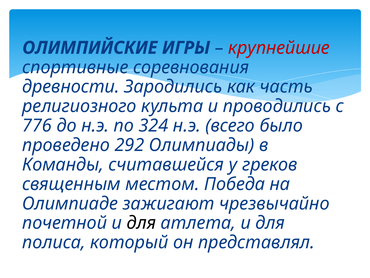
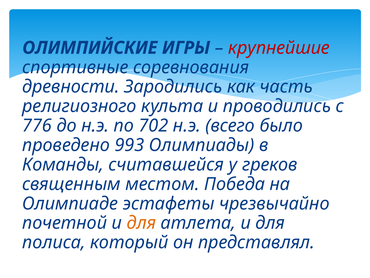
324: 324 -> 702
292: 292 -> 993
зажигают: зажигают -> эстафеты
для at (141, 223) colour: black -> orange
